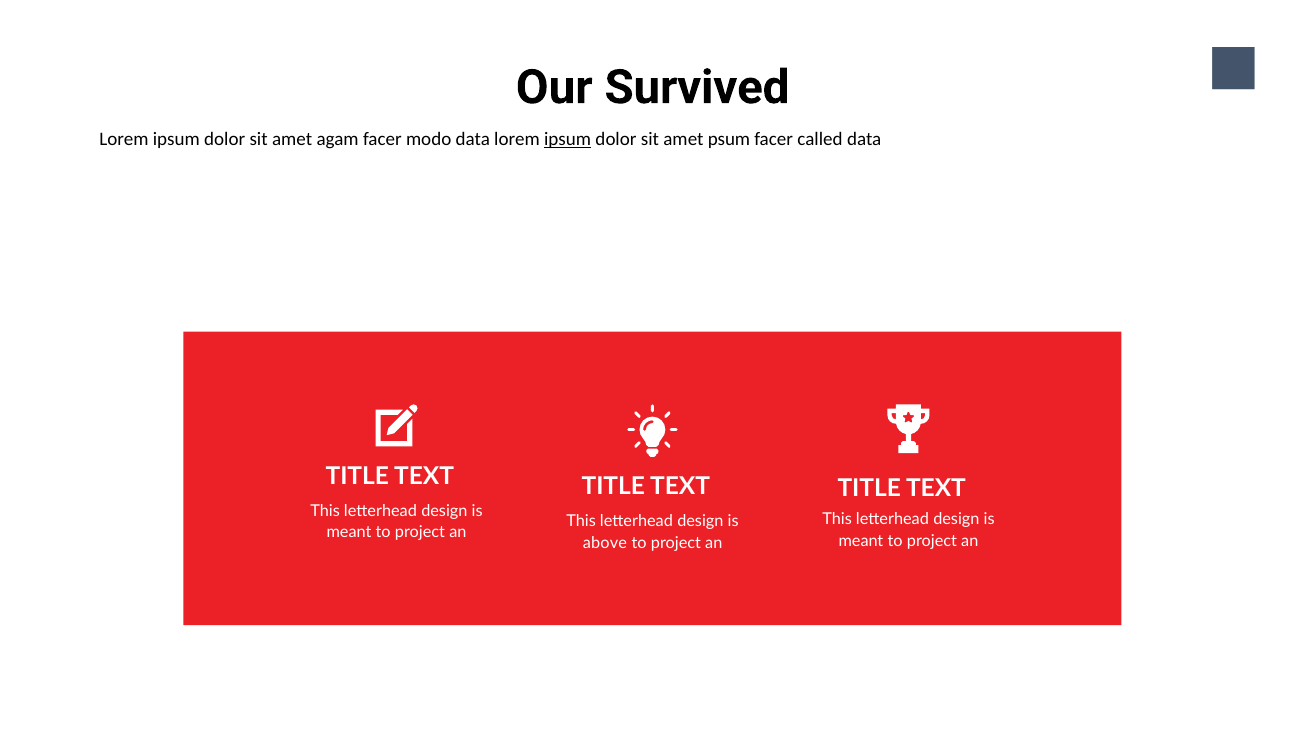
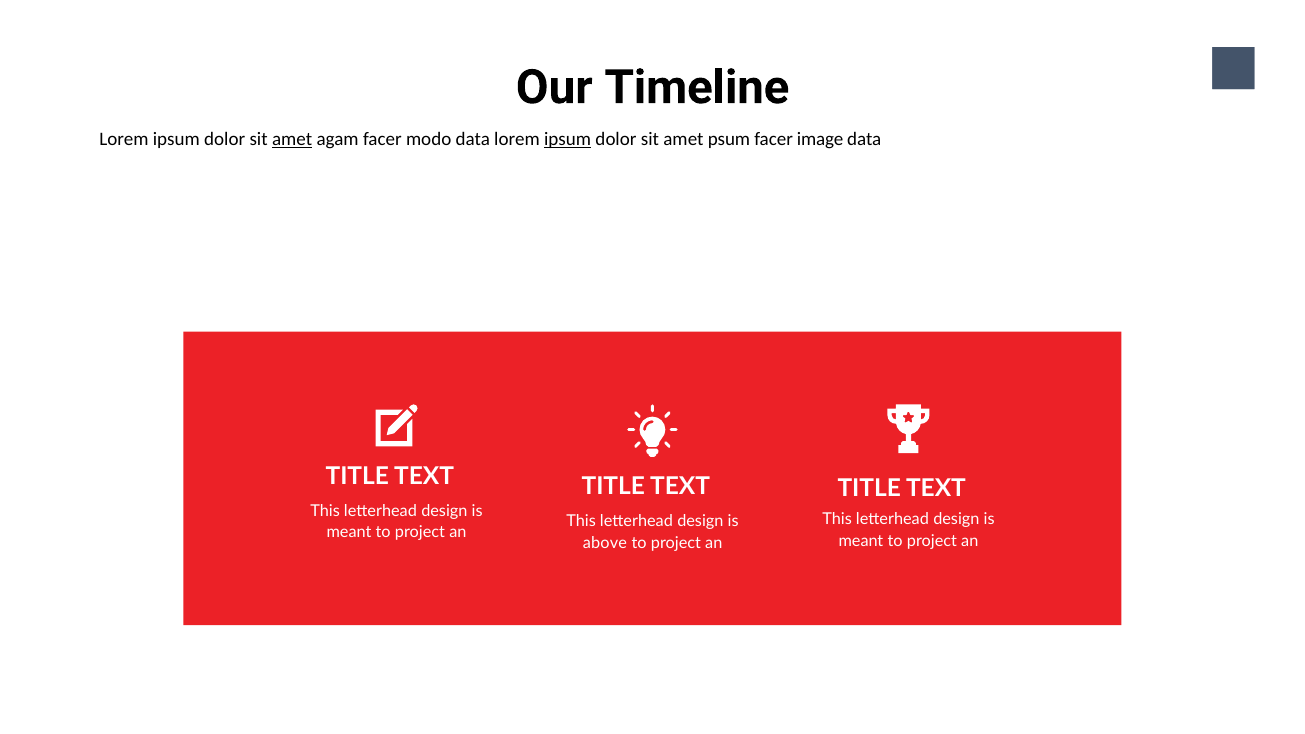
Survived: Survived -> Timeline
amet at (292, 139) underline: none -> present
called: called -> image
